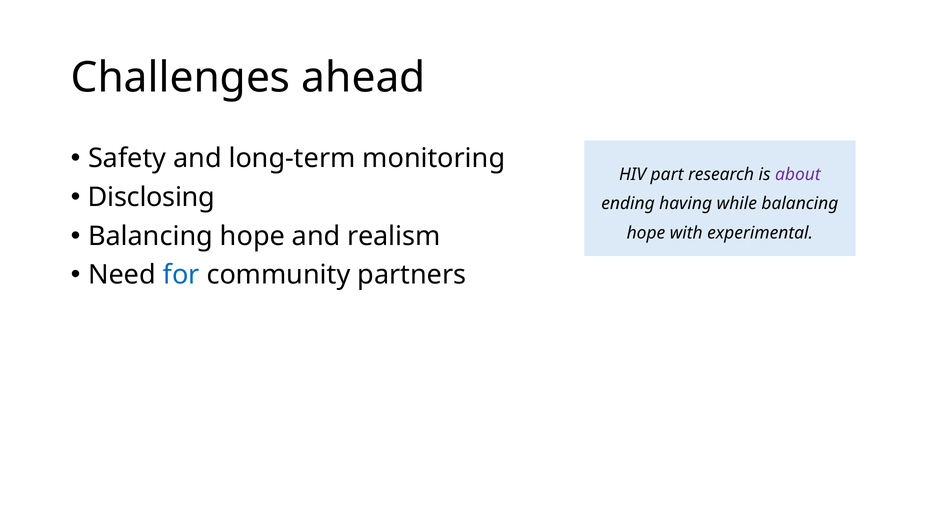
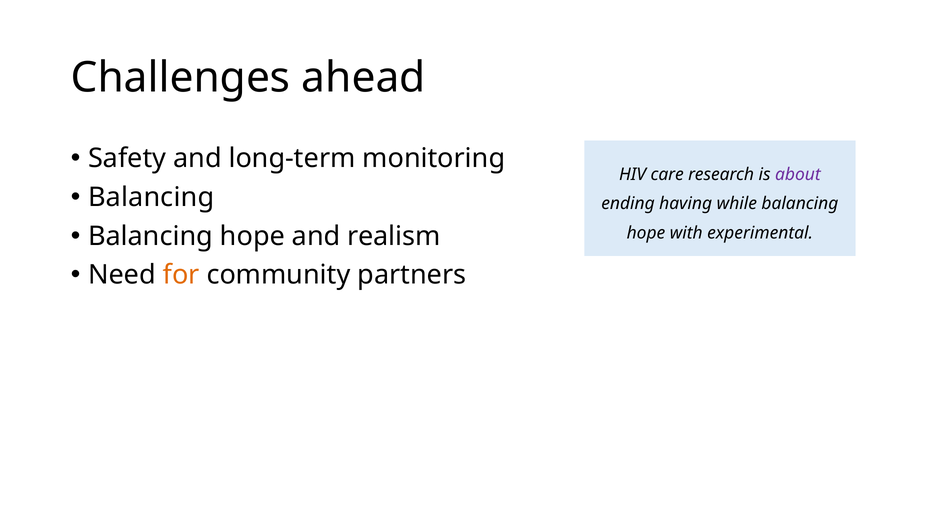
part: part -> care
Disclosing at (151, 197): Disclosing -> Balancing
for colour: blue -> orange
